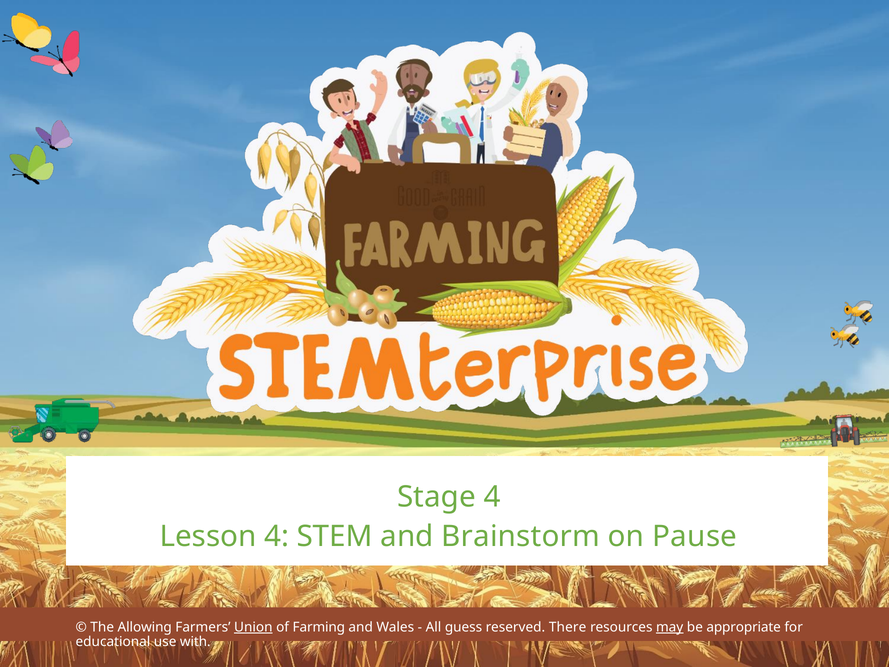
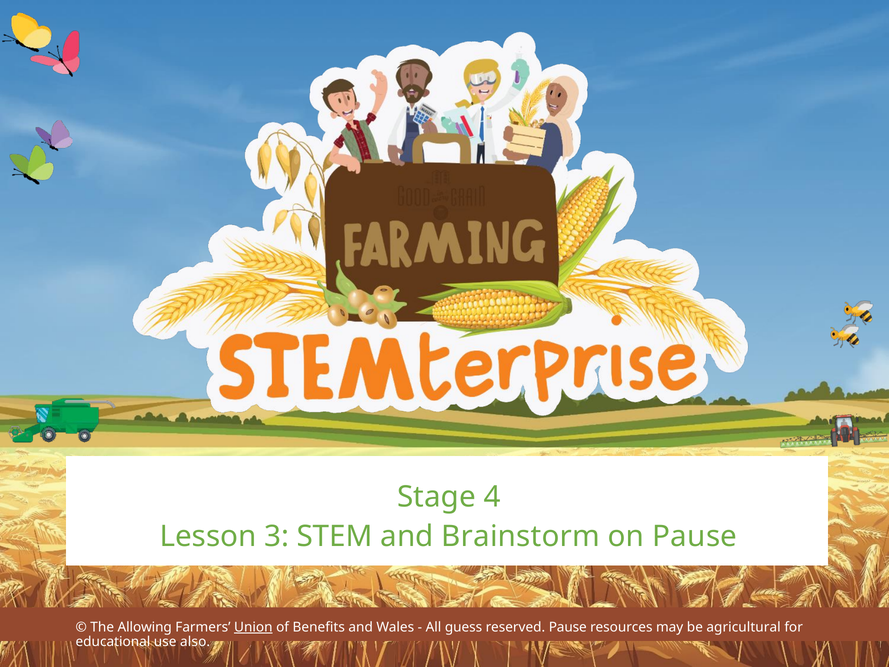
Lesson 4: 4 -> 3
Farming: Farming -> Benefits
reserved There: There -> Pause
may underline: present -> none
appropriate: appropriate -> agricultural
with: with -> also
